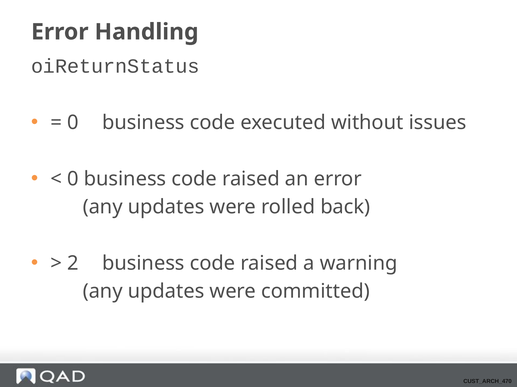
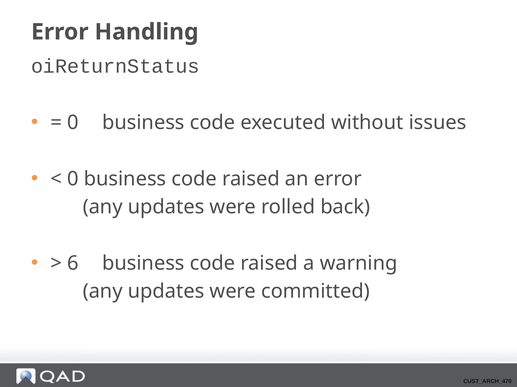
2: 2 -> 6
